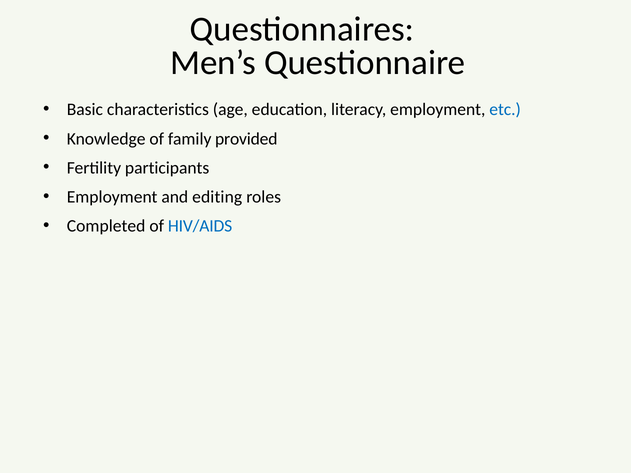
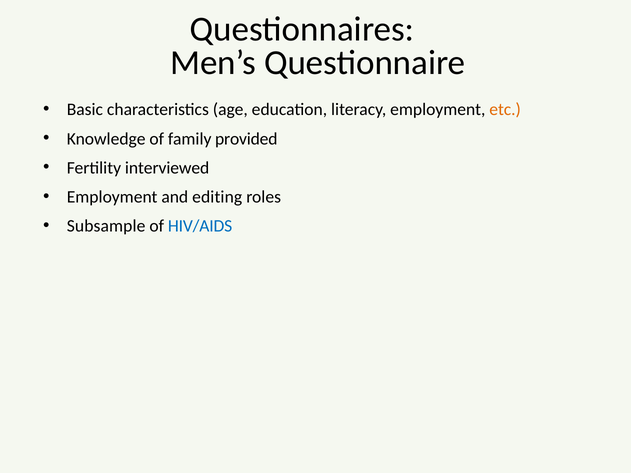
etc colour: blue -> orange
participants: participants -> interviewed
Completed: Completed -> Subsample
